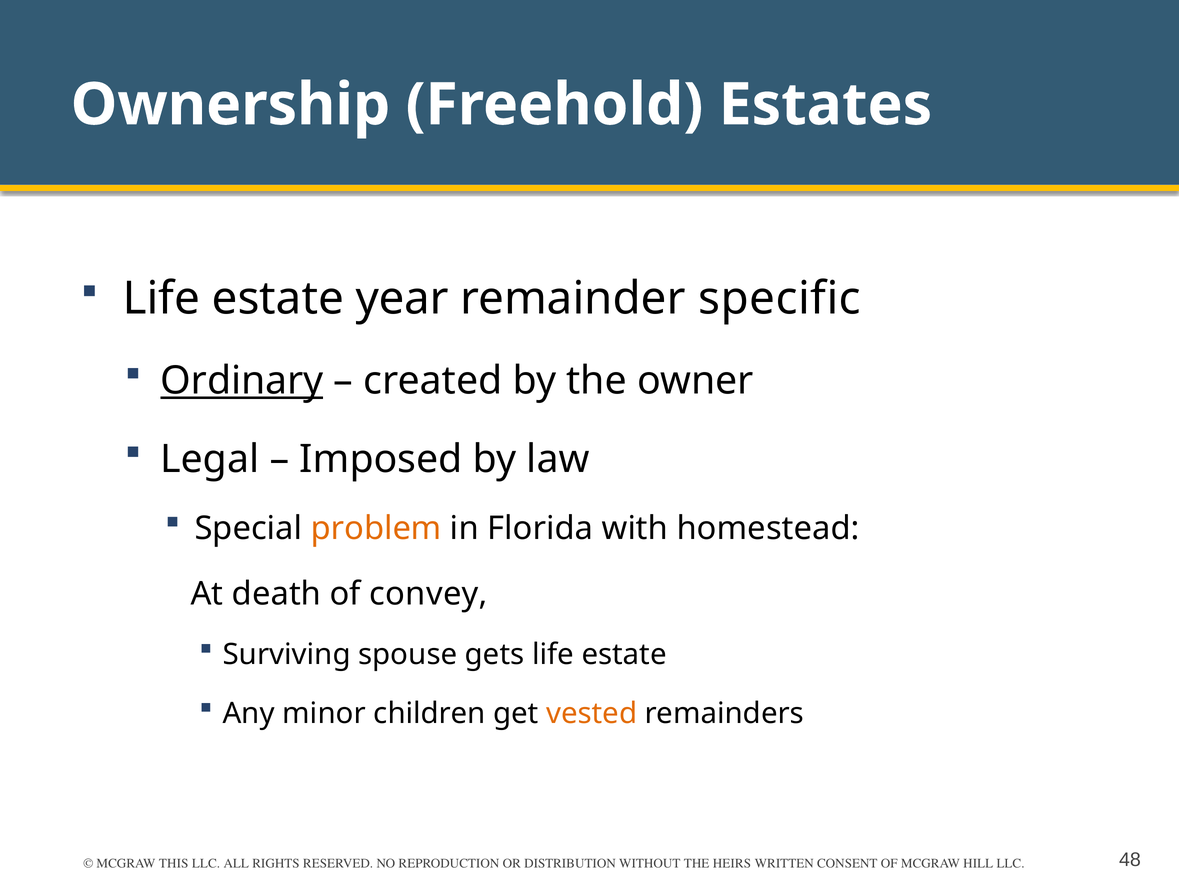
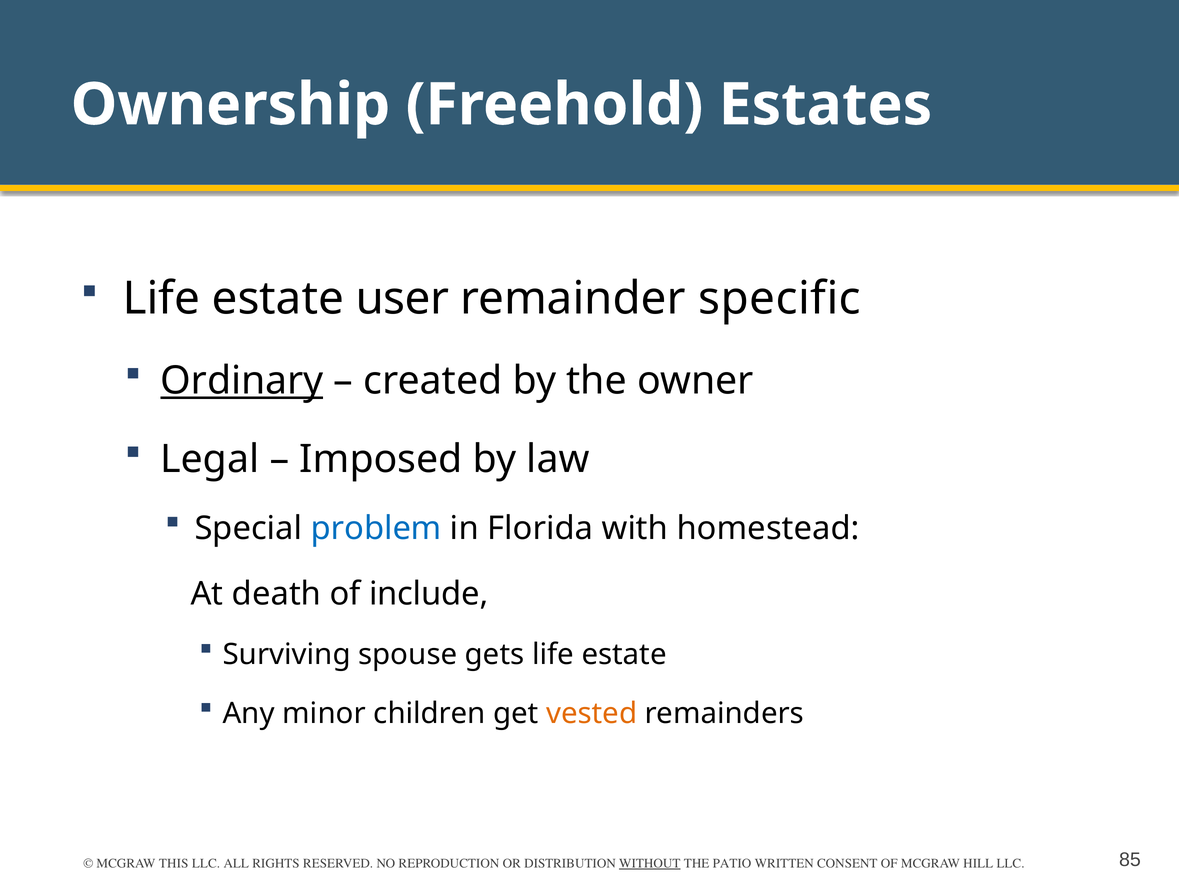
year: year -> user
problem colour: orange -> blue
convey: convey -> include
WITHOUT underline: none -> present
HEIRS: HEIRS -> PATIO
48: 48 -> 85
